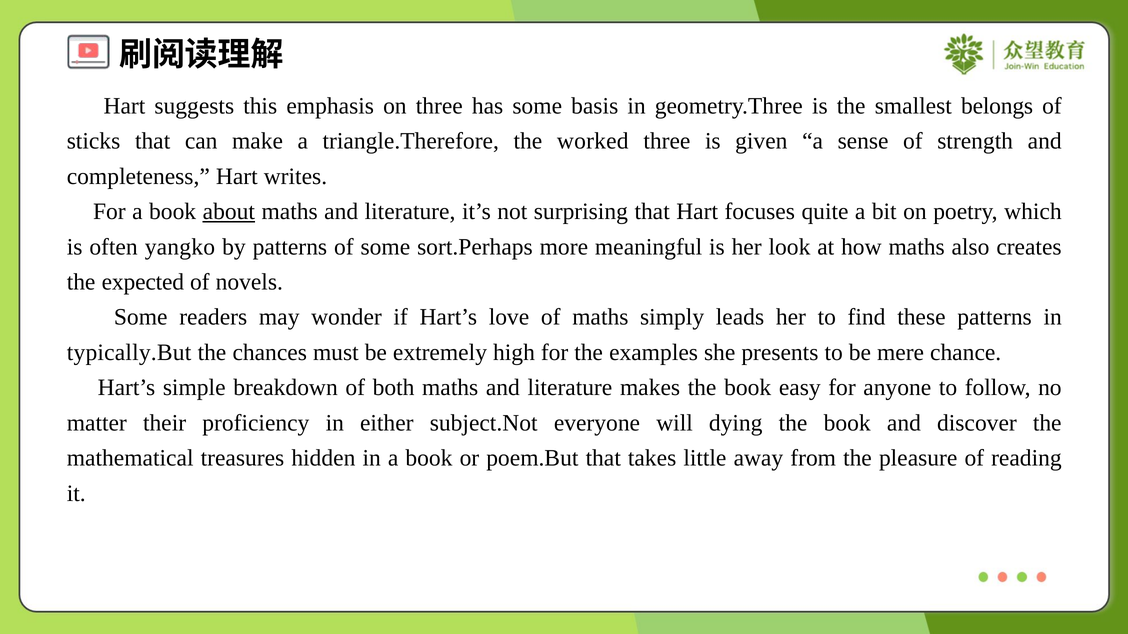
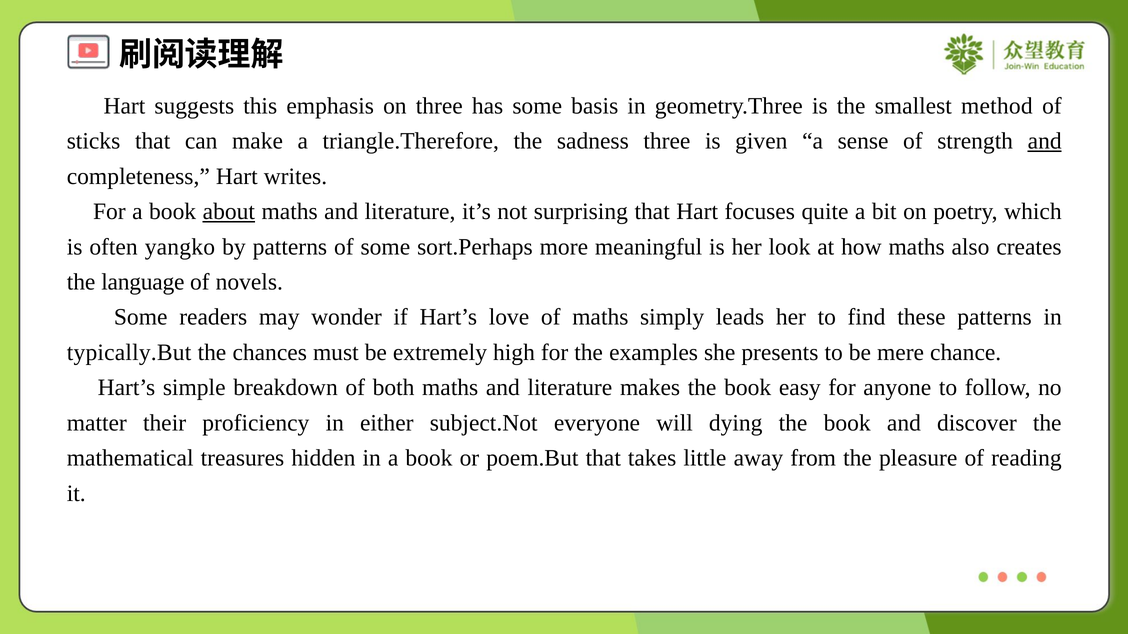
belongs: belongs -> method
worked: worked -> sadness
and at (1045, 141) underline: none -> present
expected: expected -> language
